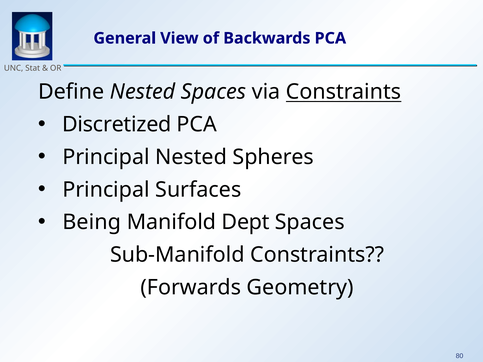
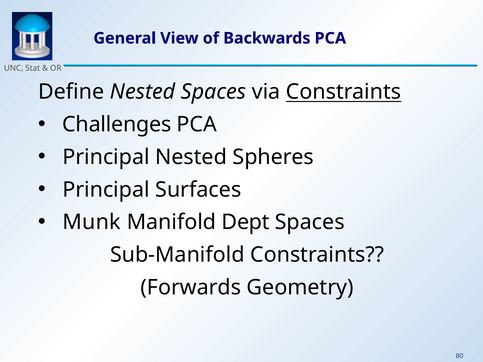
Discretized: Discretized -> Challenges
Being: Being -> Munk
